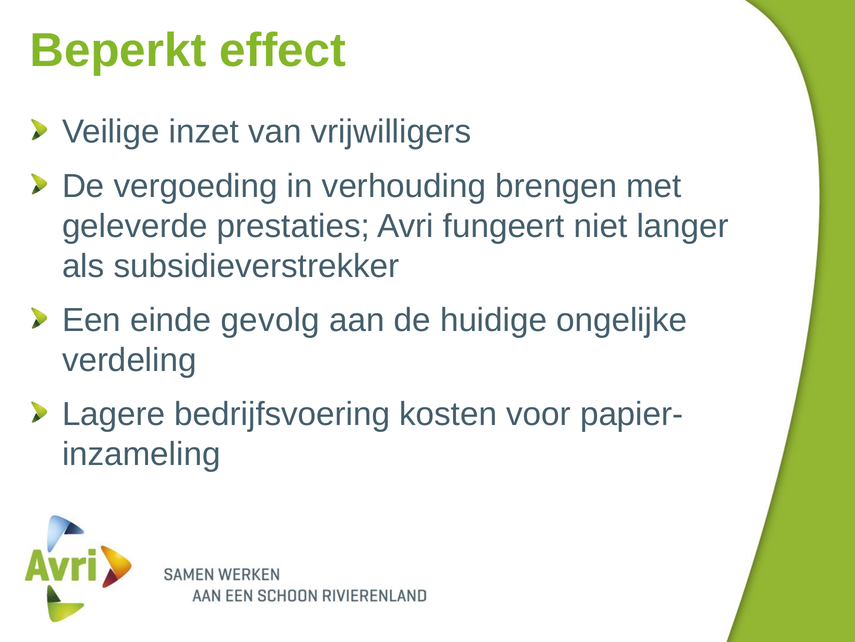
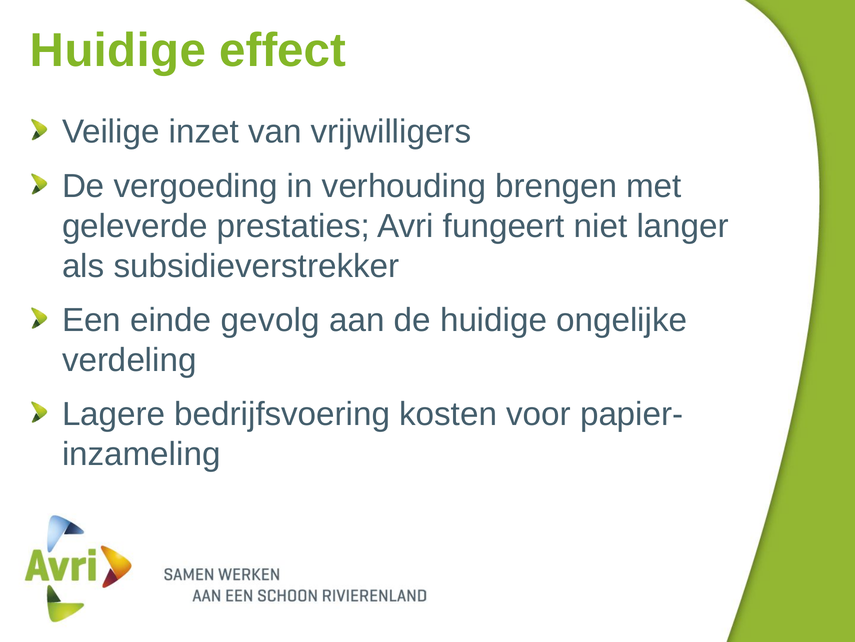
Beperkt at (118, 50): Beperkt -> Huidige
